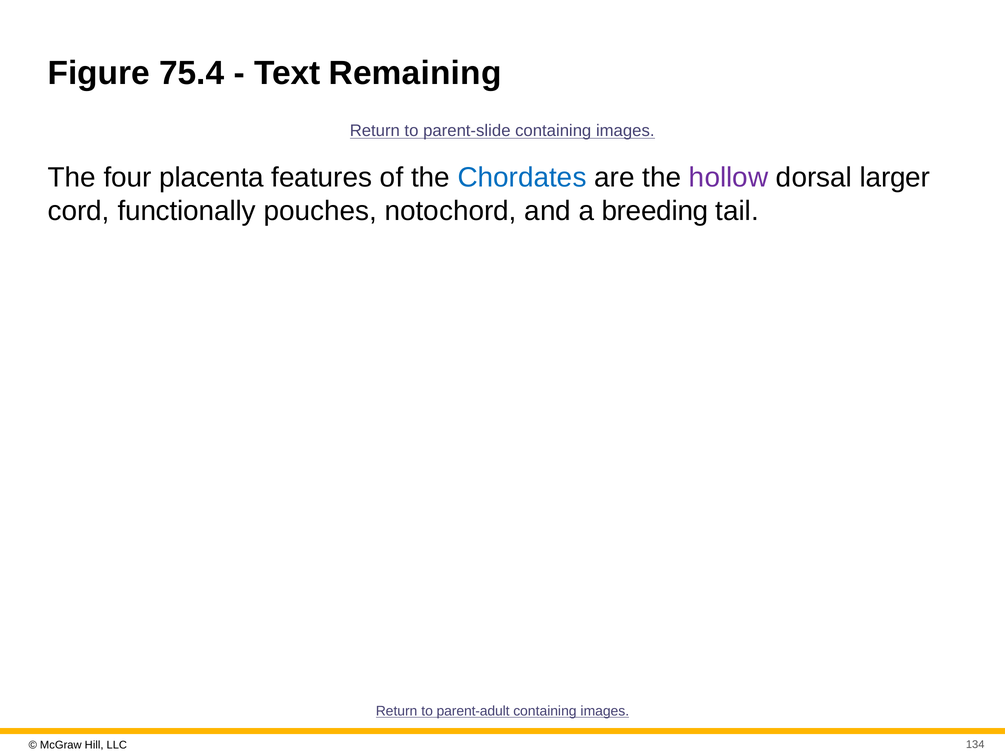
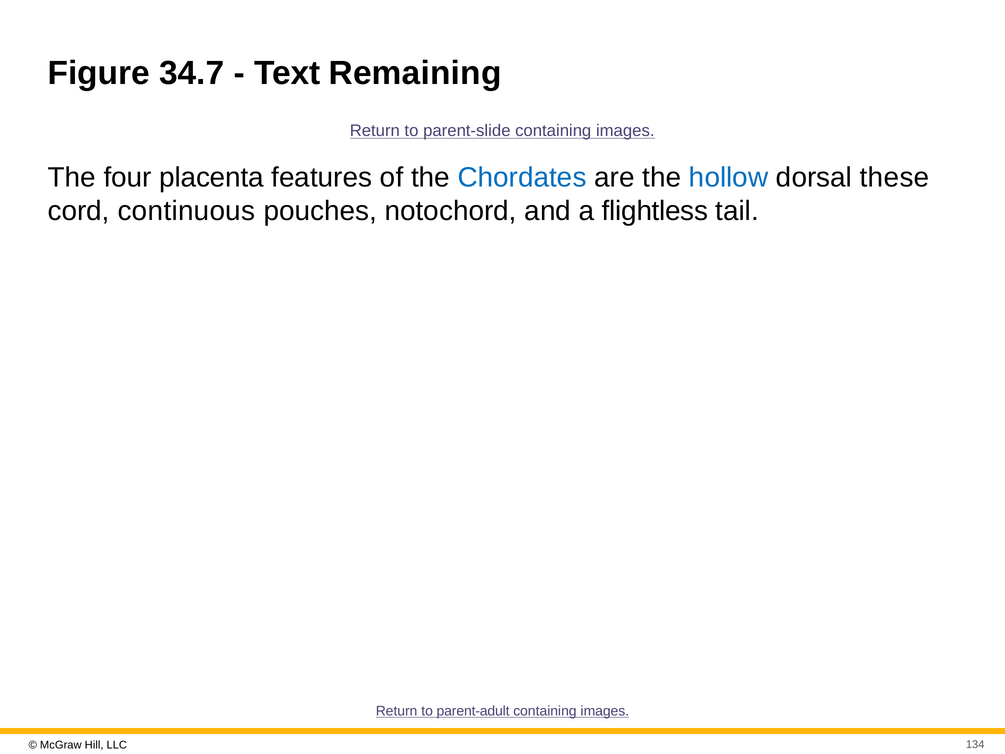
75.4: 75.4 -> 34.7
hollow colour: purple -> blue
larger: larger -> these
functionally: functionally -> continuous
breeding: breeding -> flightless
